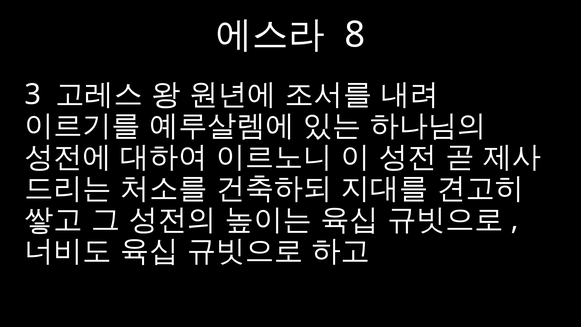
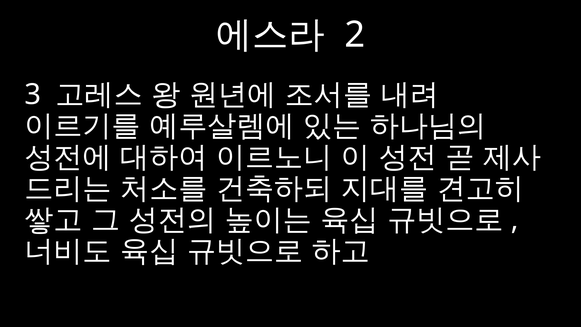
8: 8 -> 2
